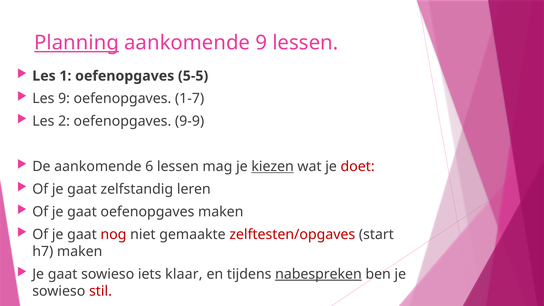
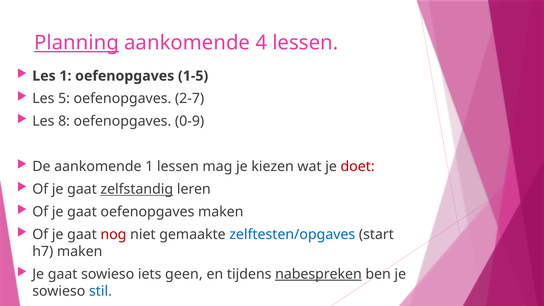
aankomende 9: 9 -> 4
5-5: 5-5 -> 1-5
Les 9: 9 -> 5
1-7: 1-7 -> 2-7
2: 2 -> 8
9-9: 9-9 -> 0-9
aankomende 6: 6 -> 1
kiezen underline: present -> none
zelfstandig underline: none -> present
zelftesten/opgaves colour: red -> blue
klaar: klaar -> geen
stil colour: red -> blue
